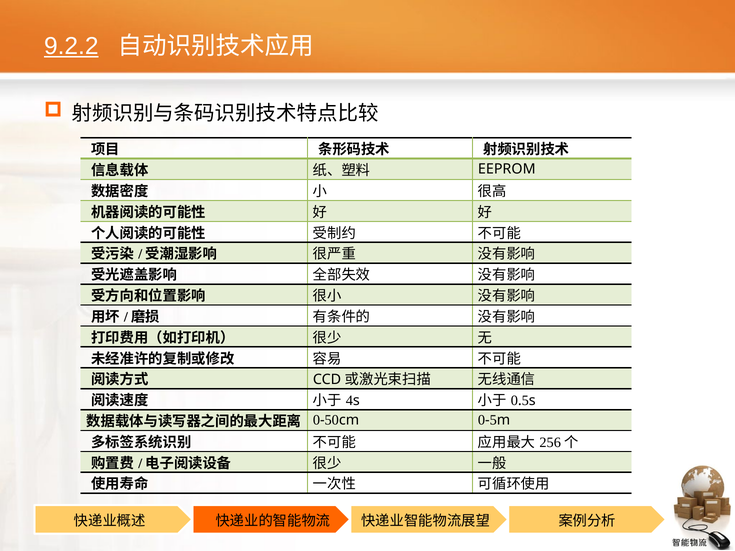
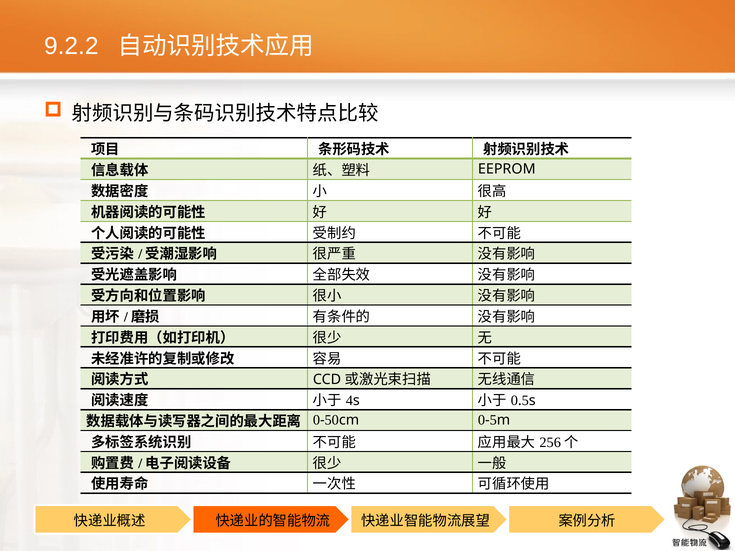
9.2.2 underline: present -> none
